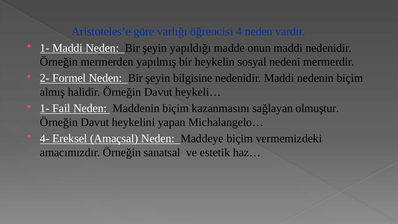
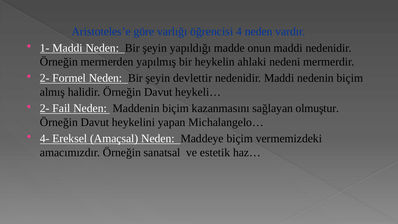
sosyal: sosyal -> ahlaki
bilgisine: bilgisine -> devlettir
1- at (45, 108): 1- -> 2-
